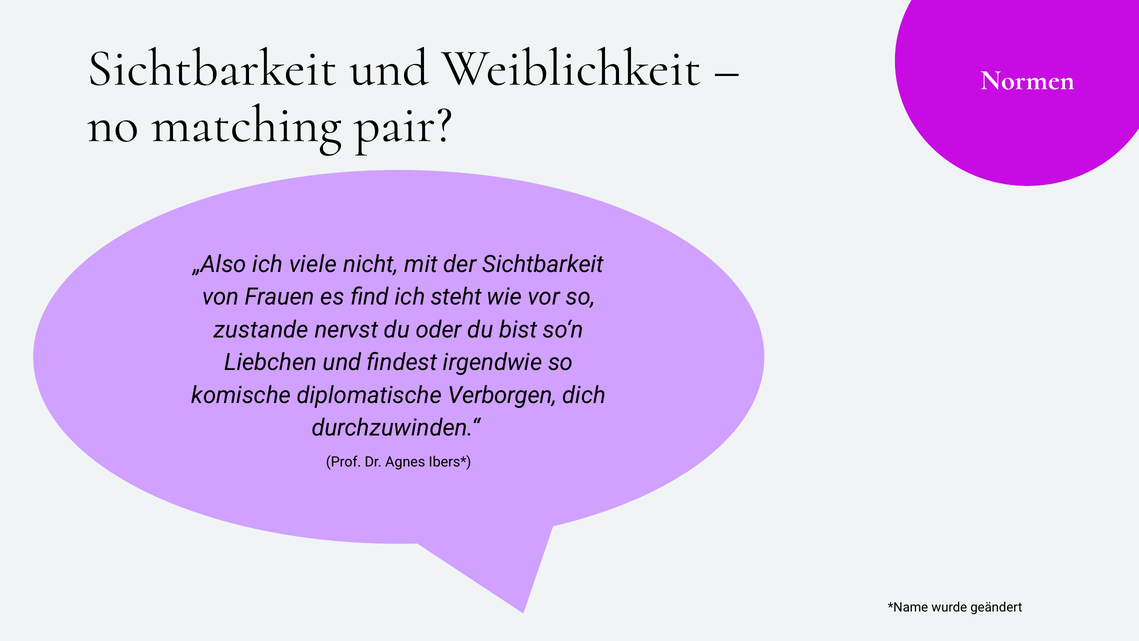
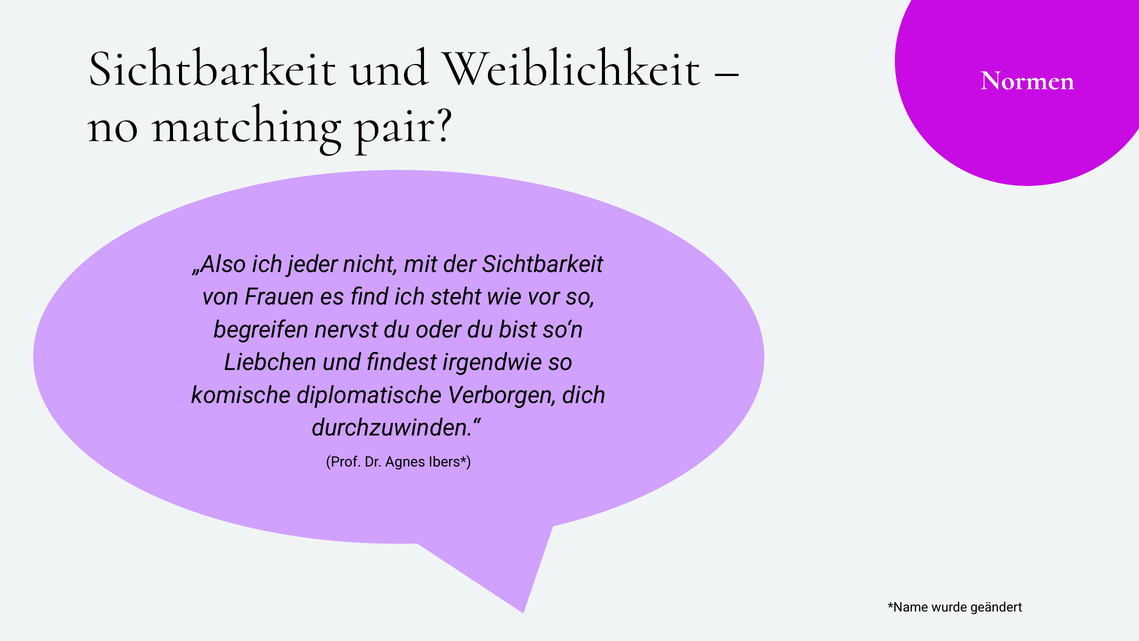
viele: viele -> jeder
zustande: zustande -> begreifen
